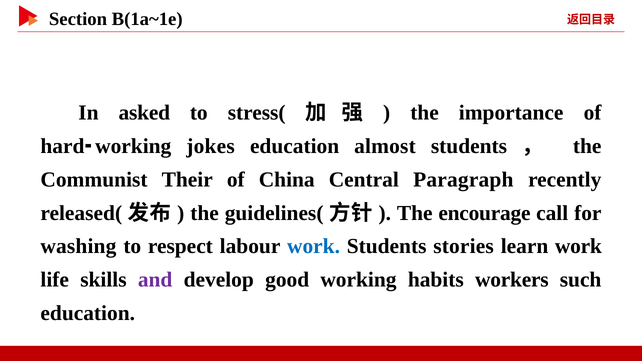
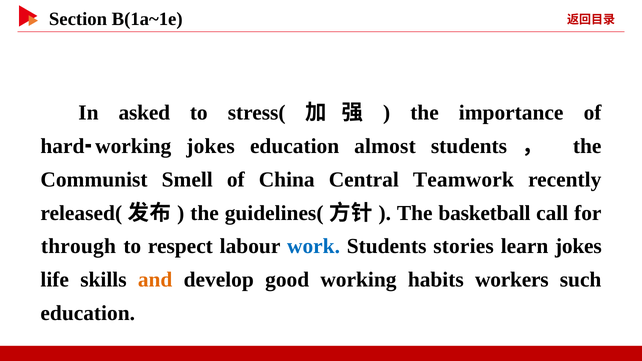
Their: Their -> Smell
Paragraph: Paragraph -> Teamwork
encourage: encourage -> basketball
washing: washing -> through
learn work: work -> jokes
and colour: purple -> orange
